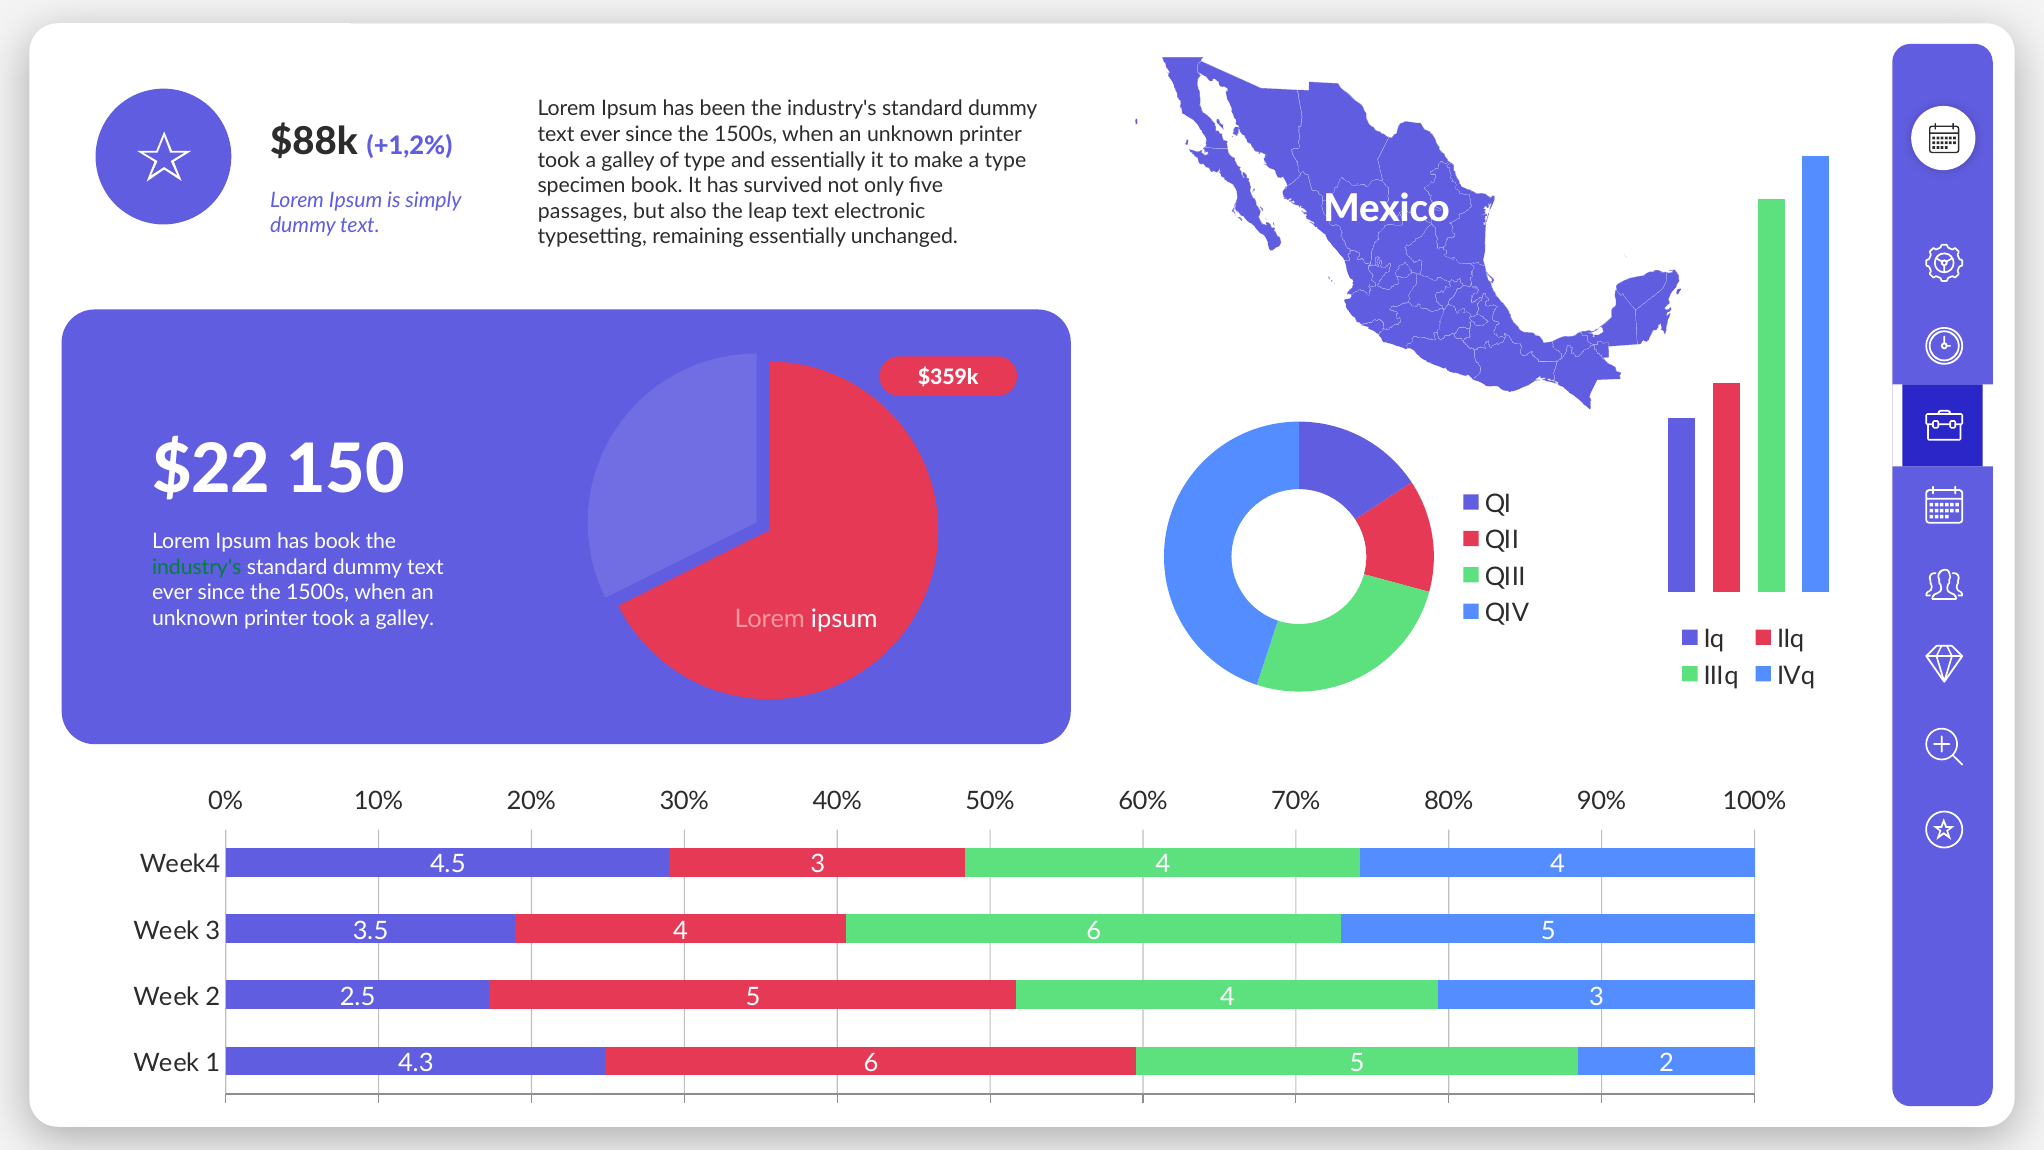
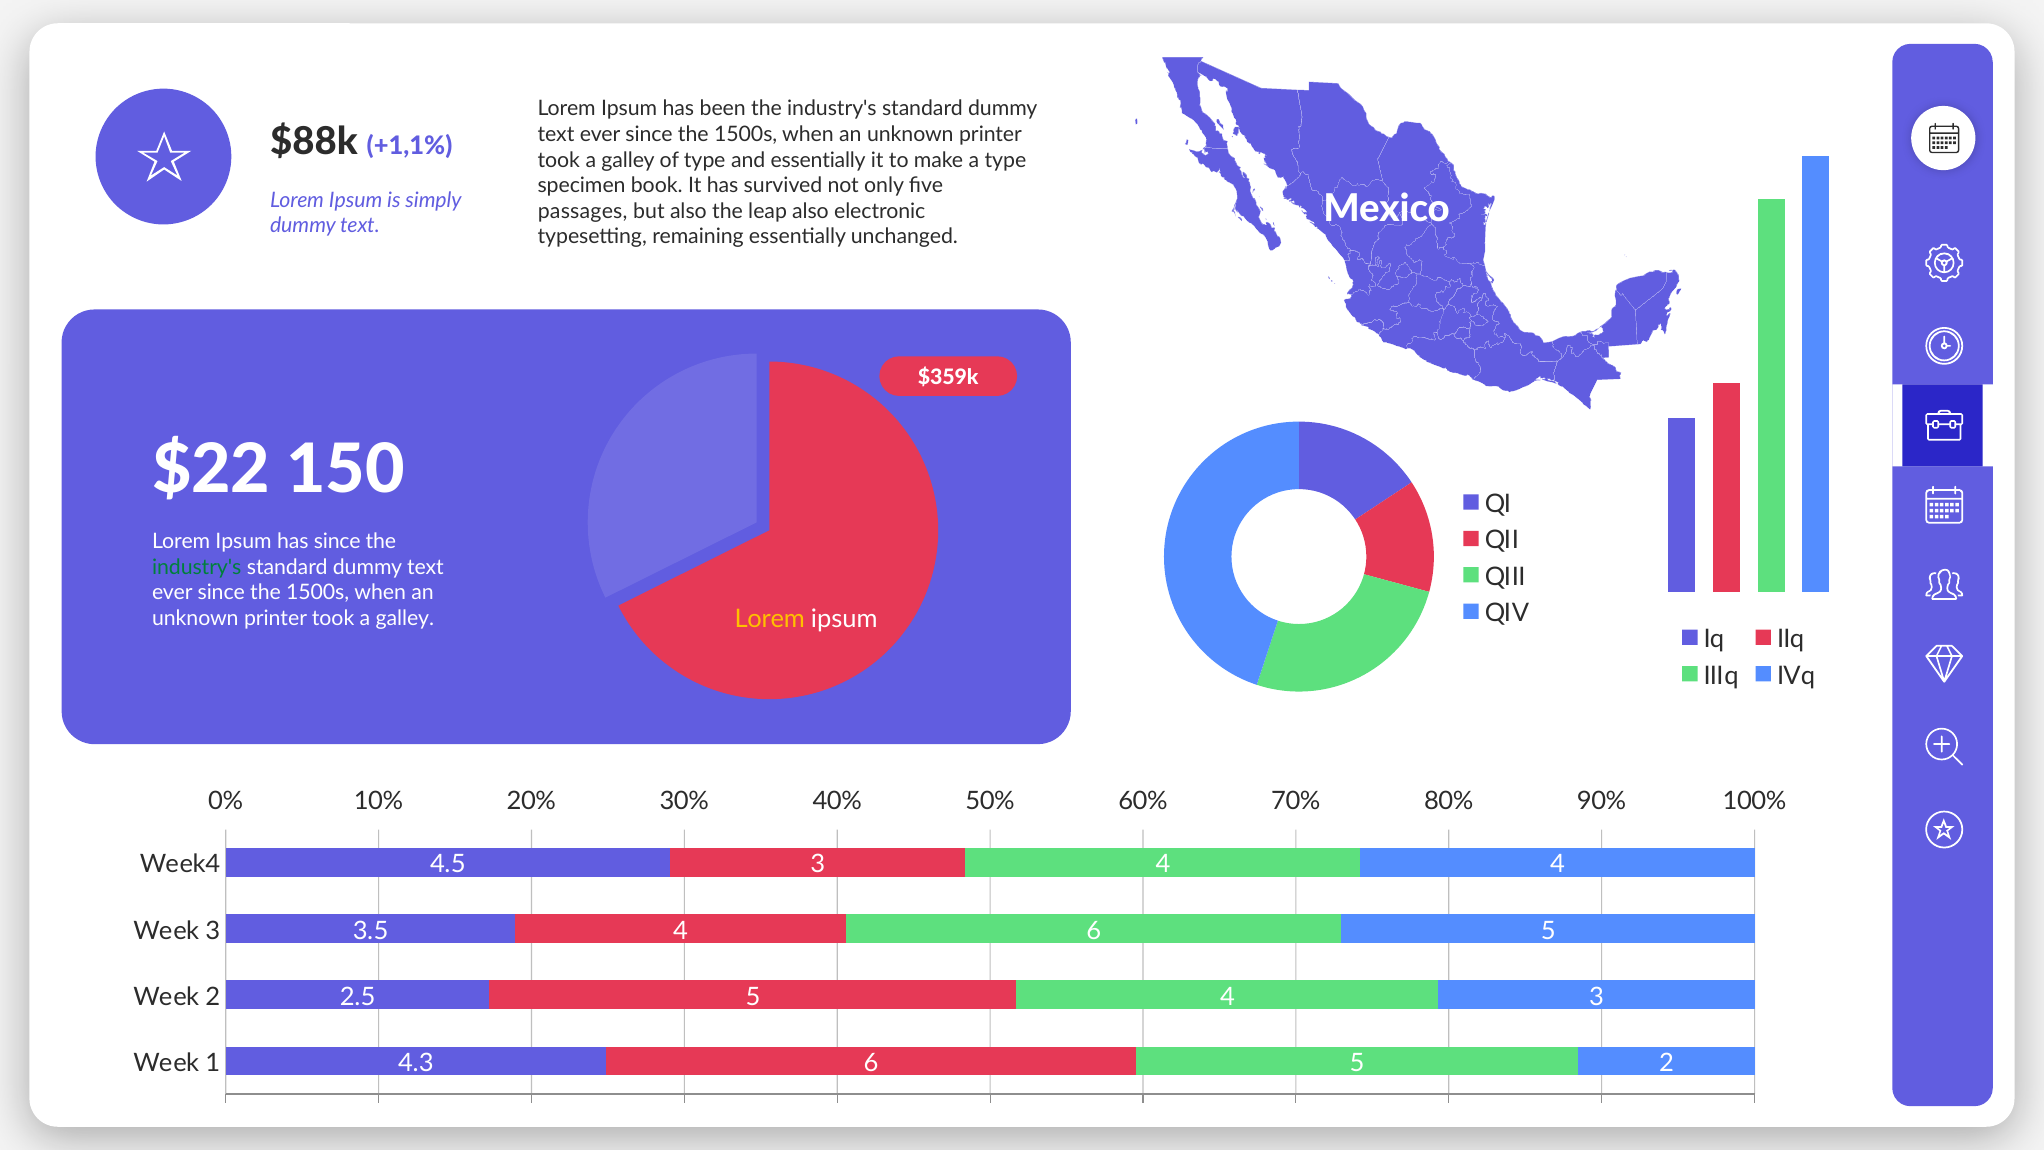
+1,2%: +1,2% -> +1,1%
leap text: text -> also
has book: book -> since
Lorem at (770, 619) colour: pink -> yellow
